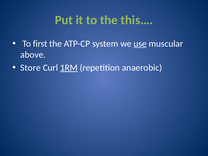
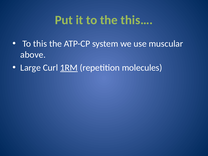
first: first -> this
use underline: present -> none
Store: Store -> Large
anaerobic: anaerobic -> molecules
